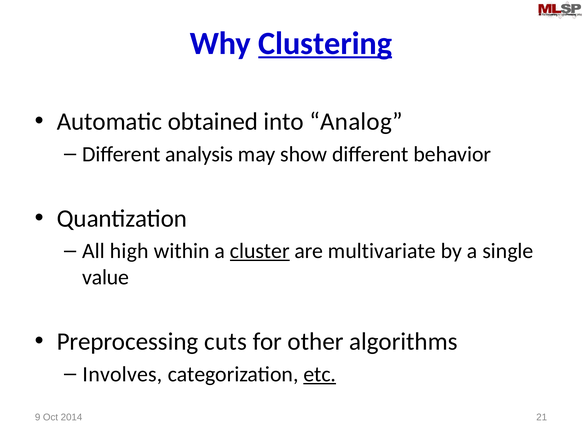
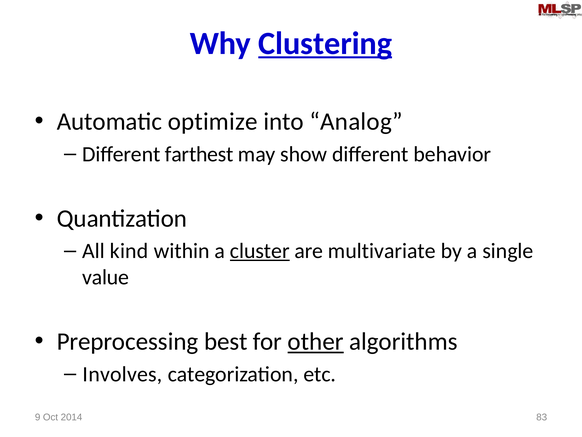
obtained: obtained -> optimize
analysis: analysis -> farthest
high: high -> kind
cuts: cuts -> best
other underline: none -> present
etc underline: present -> none
21: 21 -> 83
